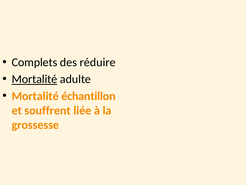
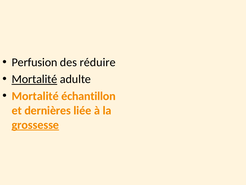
Complets: Complets -> Perfusion
souffrent: souffrent -> dernières
grossesse underline: none -> present
